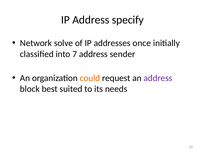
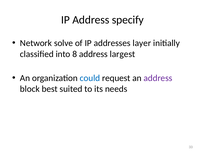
once: once -> layer
7: 7 -> 8
sender: sender -> largest
could colour: orange -> blue
